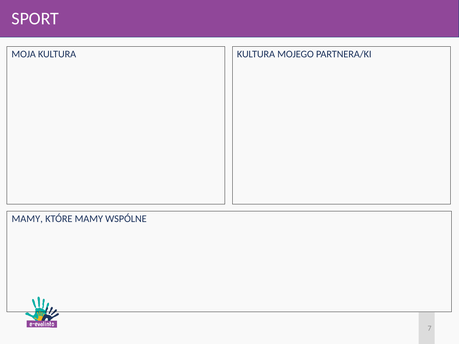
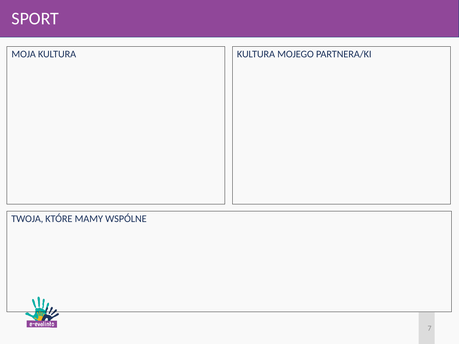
MAMY at (27, 219): MAMY -> TWOJA
